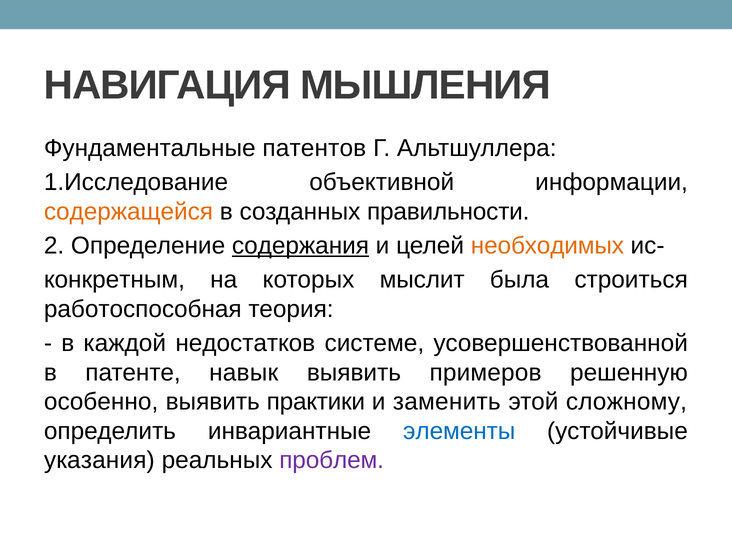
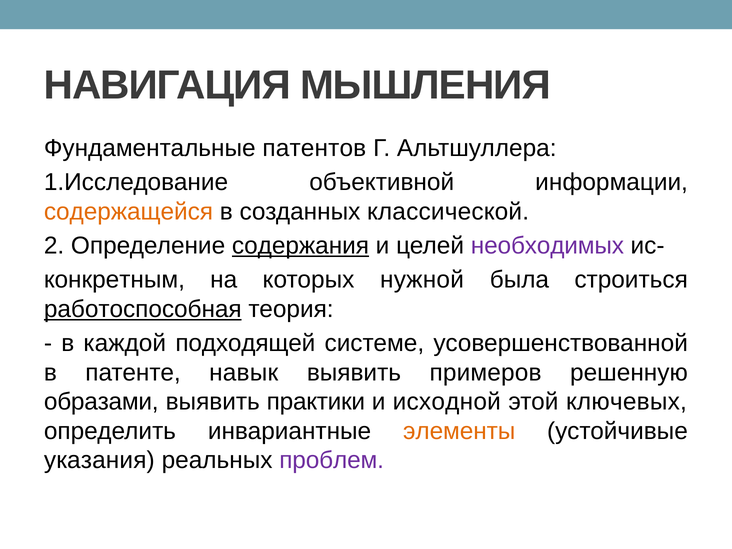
правильности: правильности -> классической
необходимых colour: orange -> purple
мыслит: мыслит -> нужной
работоспособная underline: none -> present
недостатков: недостатков -> подходящей
особенно: особенно -> образами
заменить: заменить -> исходной
сложному: сложному -> ключевых
элементы colour: blue -> orange
